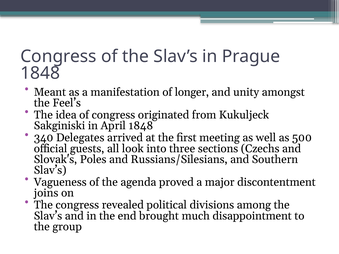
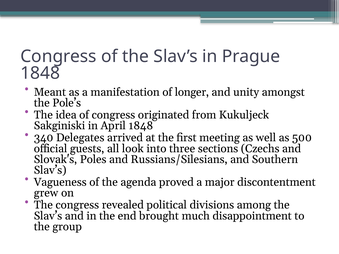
Feel’s: Feel’s -> Pole’s
joins: joins -> grew
